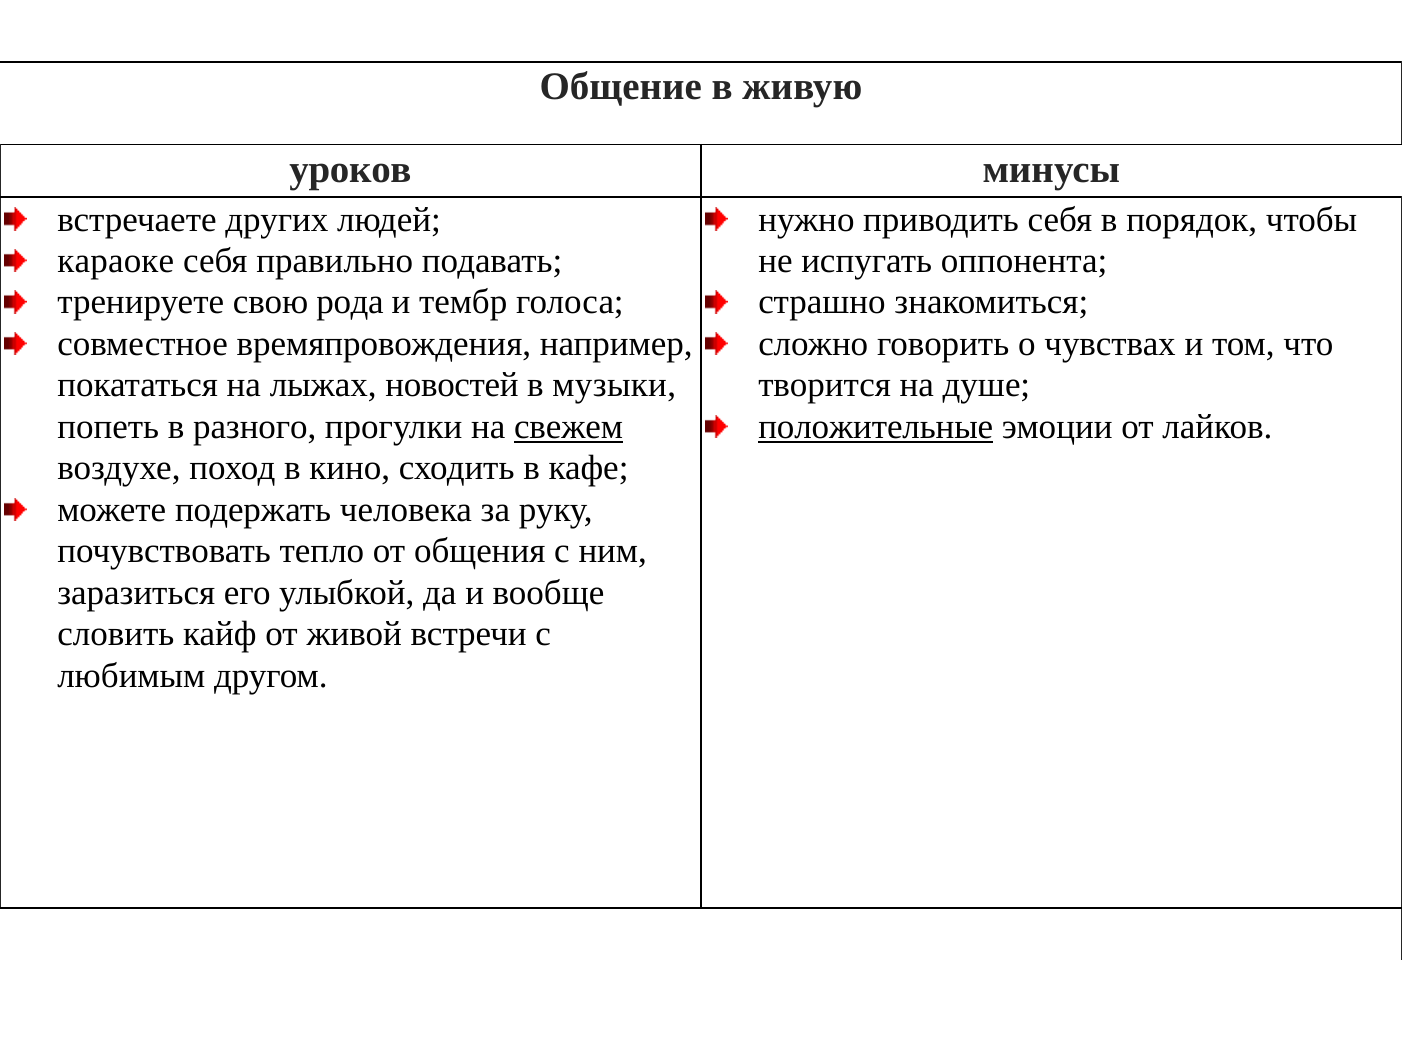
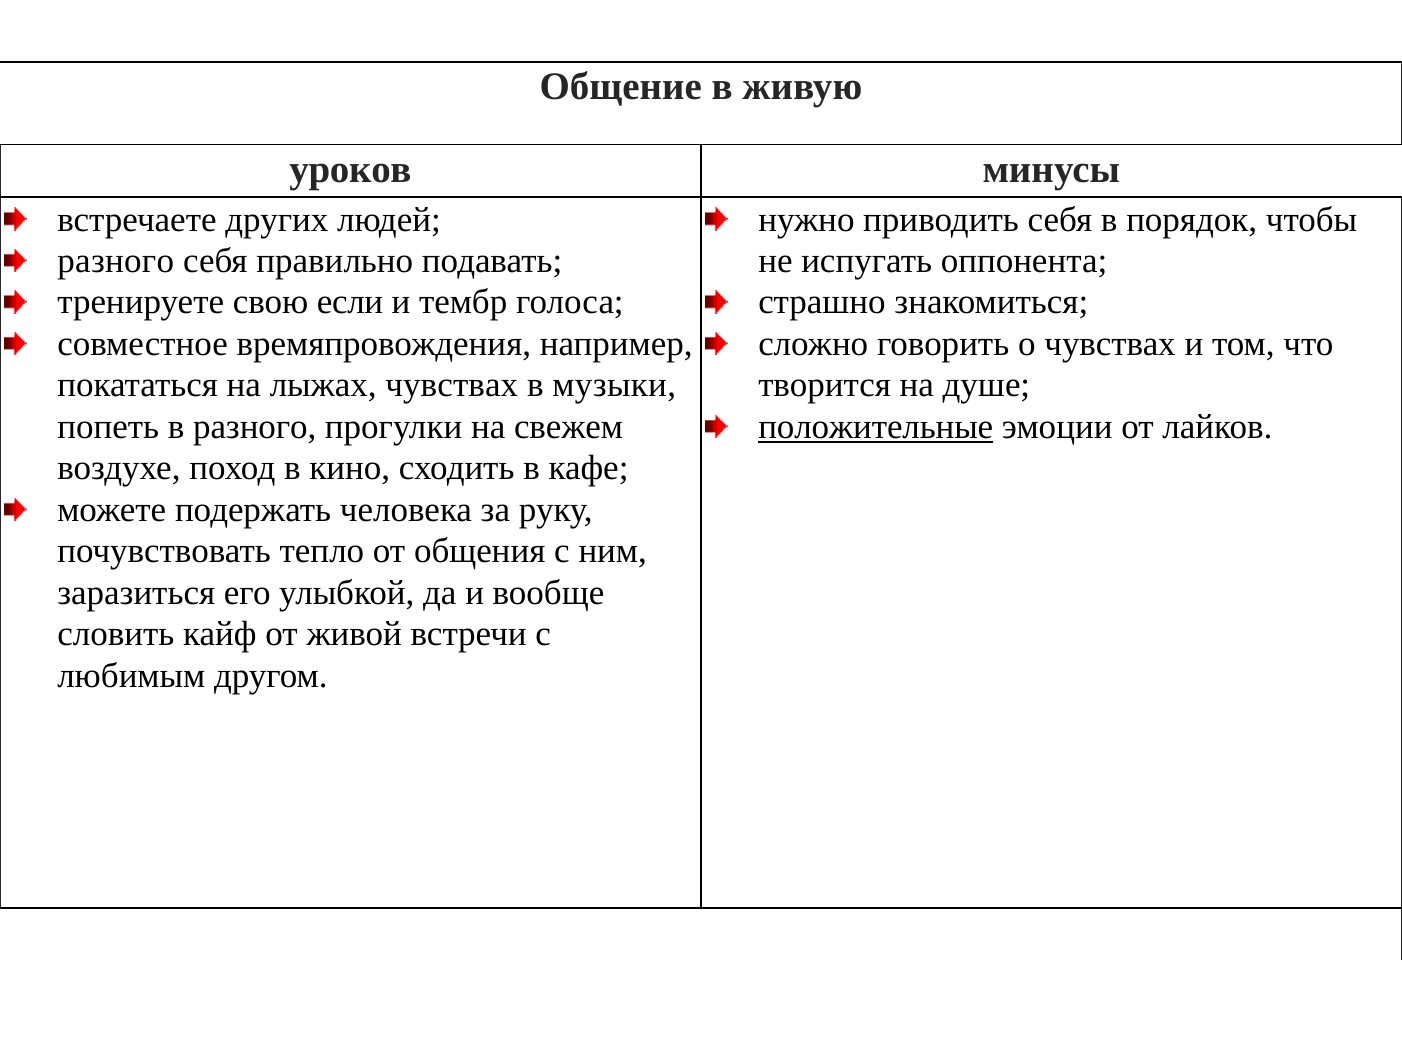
караоке at (116, 261): караоке -> разного
рода: рода -> если
лыжах новостей: новостей -> чувствах
свежем underline: present -> none
